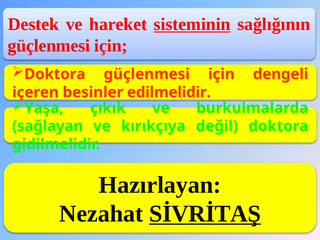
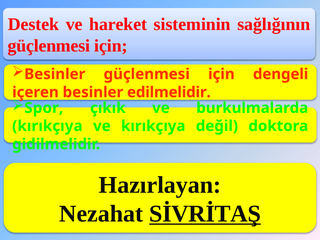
sisteminin underline: present -> none
Doktora at (55, 74): Doktora -> Besinler
Yaşa: Yaşa -> Spor
sağlayan at (48, 126): sağlayan -> kırıkçıya
